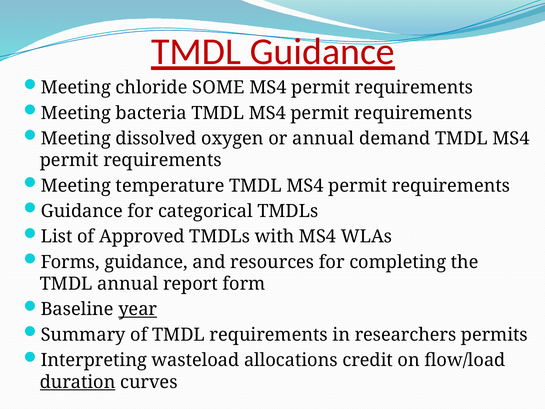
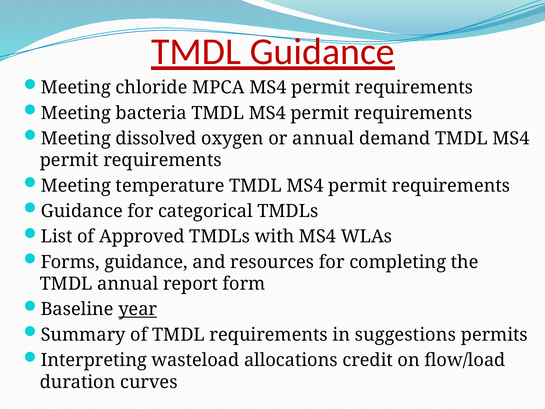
SOME: SOME -> MPCA
researchers: researchers -> suggestions
duration underline: present -> none
